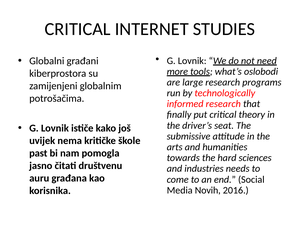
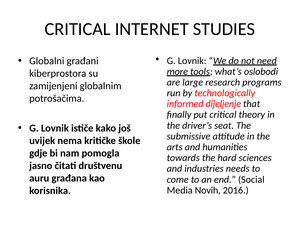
informed research: research -> dijeljenje
past: past -> gdje
